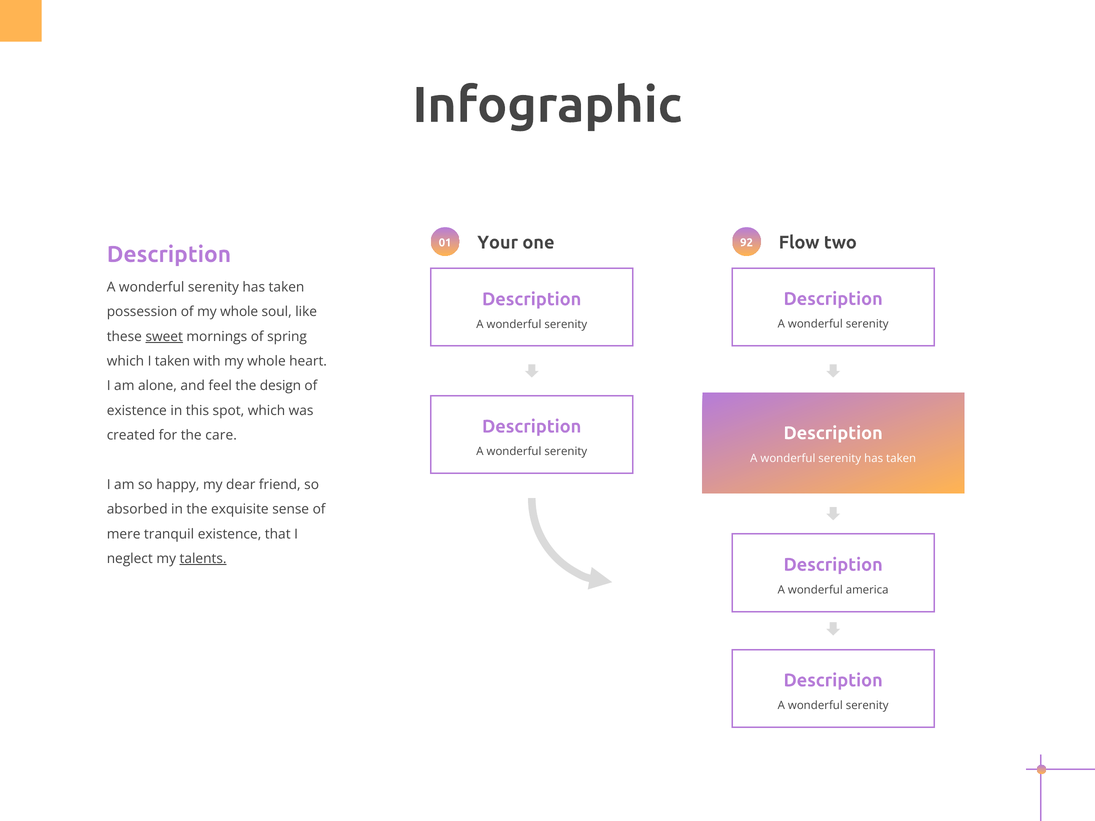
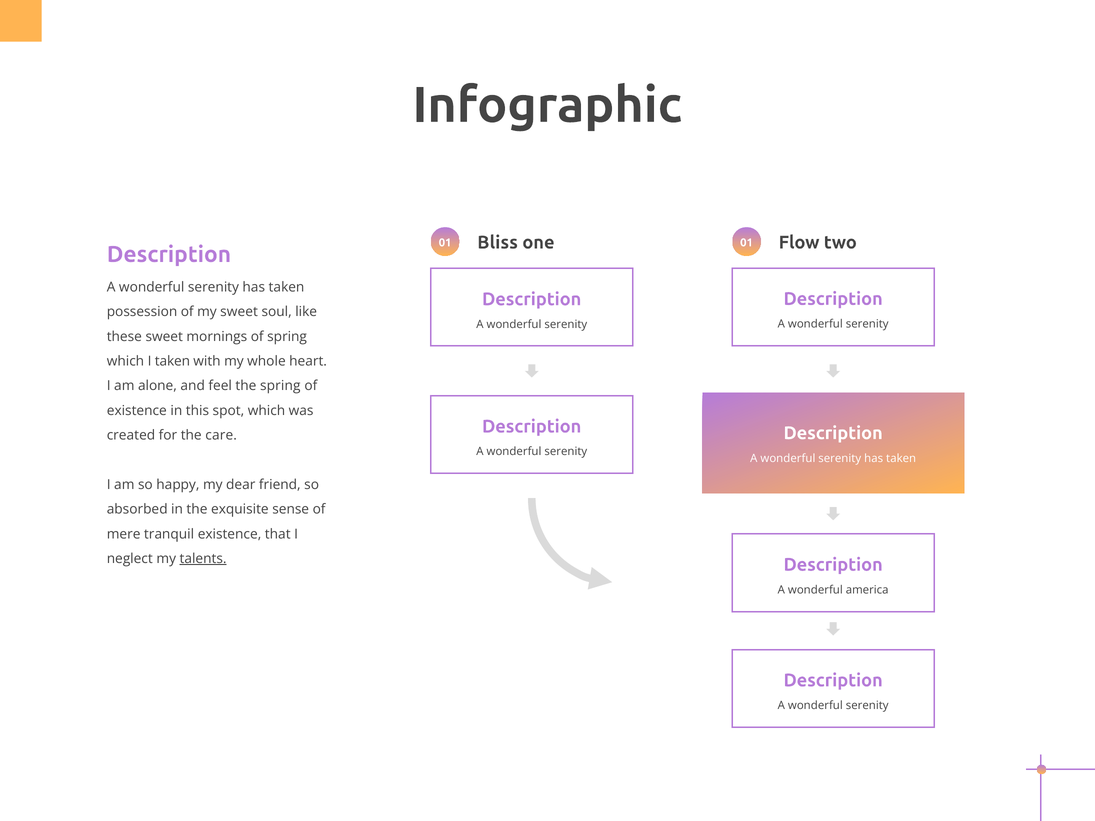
Your: Your -> Bliss
one 92: 92 -> 01
of my whole: whole -> sweet
sweet at (164, 337) underline: present -> none
the design: design -> spring
